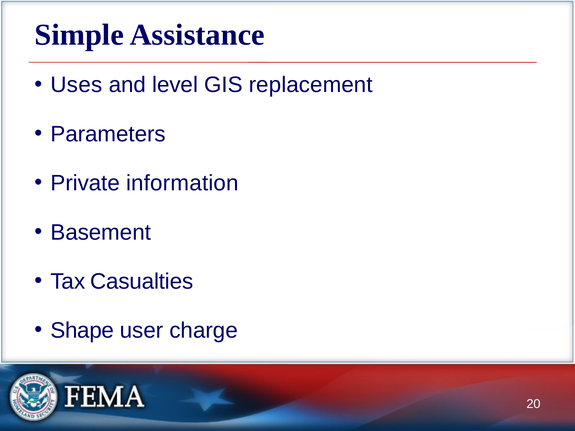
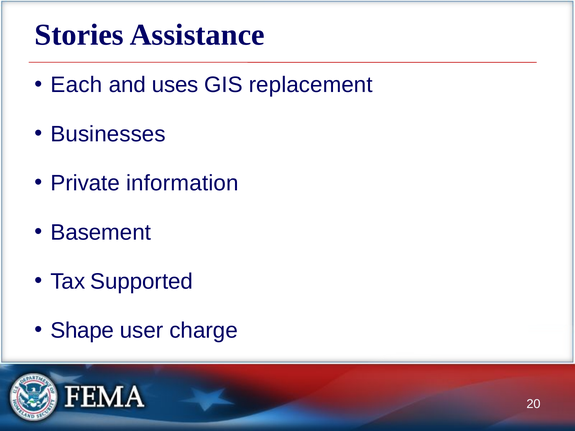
Simple: Simple -> Stories
Uses: Uses -> Each
level: level -> uses
Parameters: Parameters -> Businesses
Casualties: Casualties -> Supported
